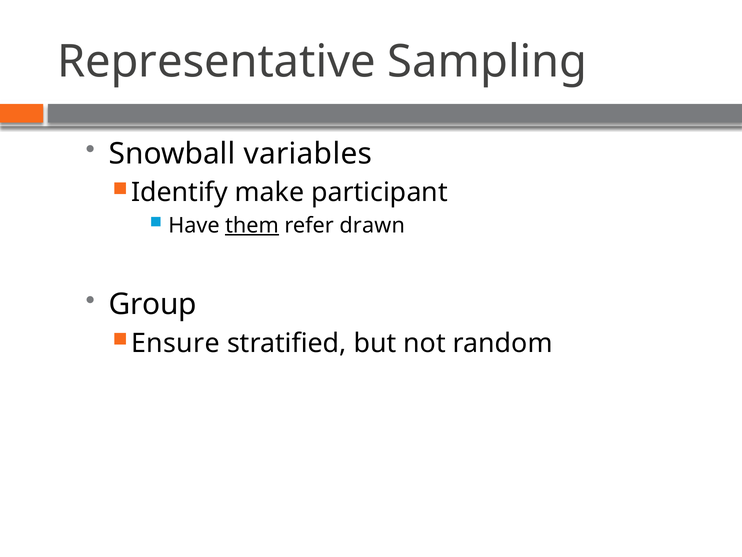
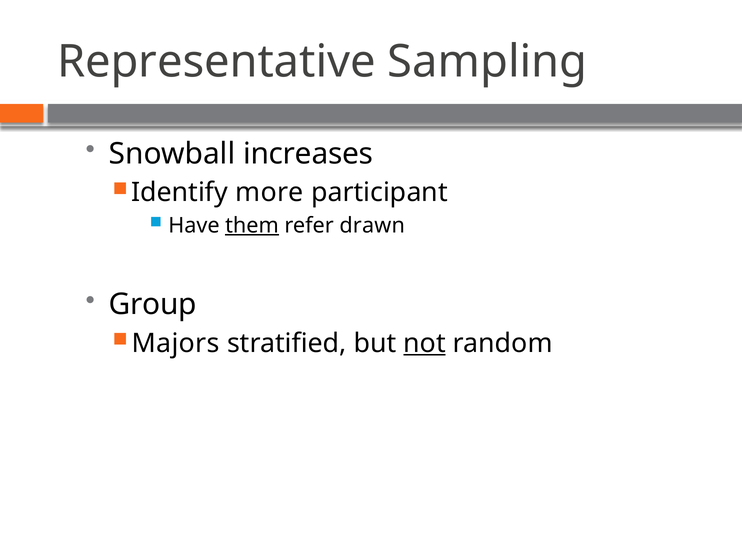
variables: variables -> increases
make: make -> more
Ensure: Ensure -> Majors
not underline: none -> present
